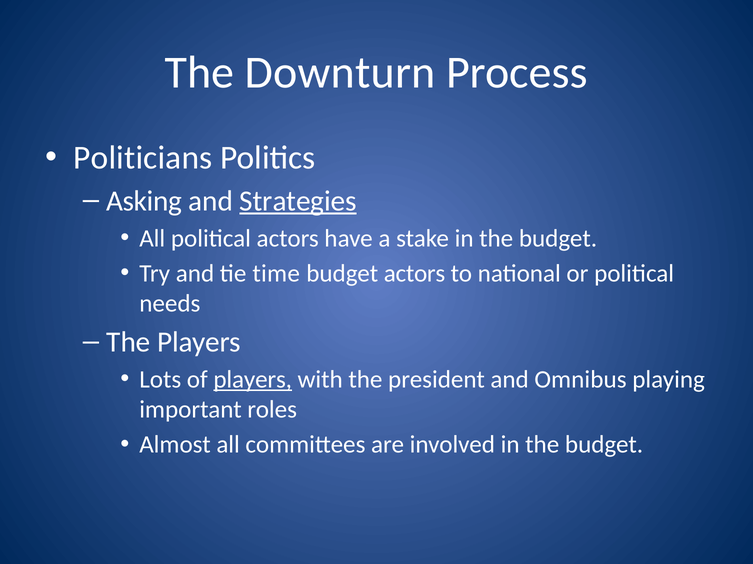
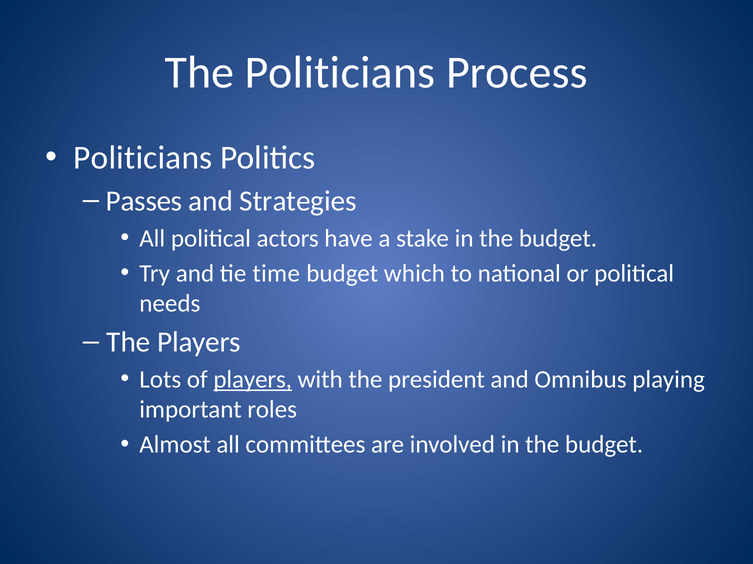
The Downturn: Downturn -> Politicians
Asking: Asking -> Passes
Strategies underline: present -> none
budget actors: actors -> which
